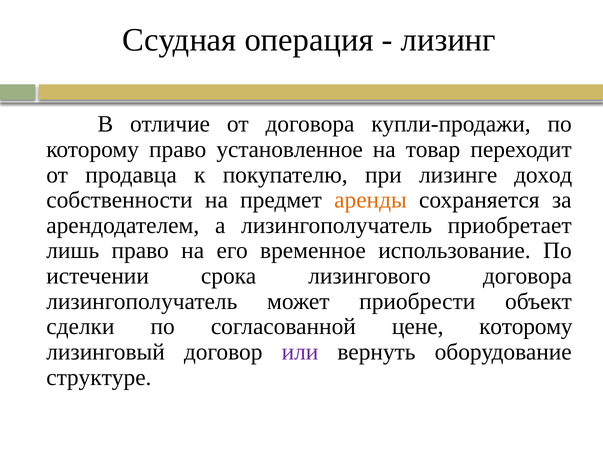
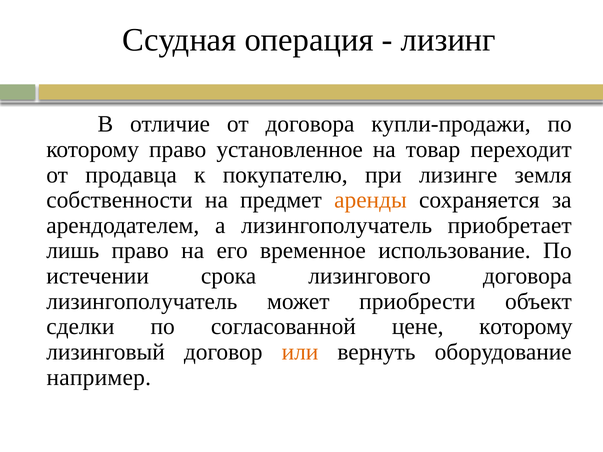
доход: доход -> земля
или colour: purple -> orange
структуре: структуре -> например
